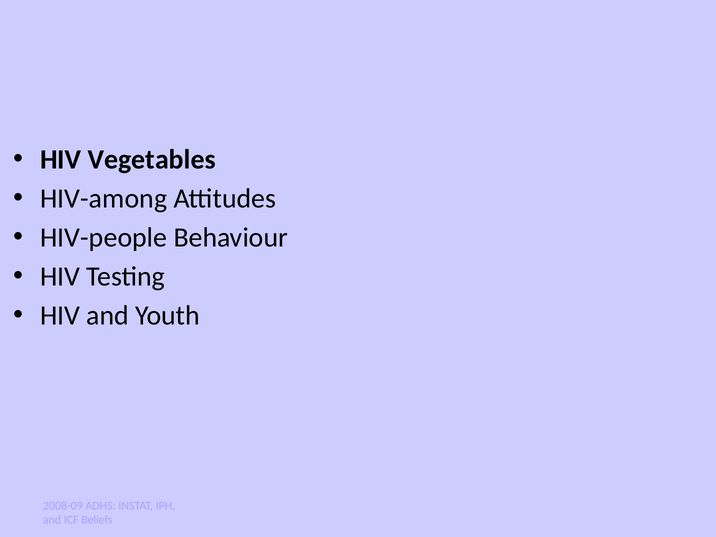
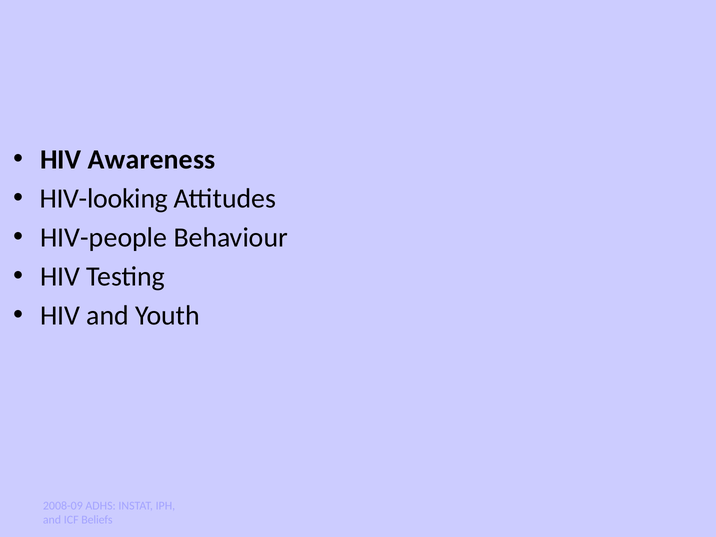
Vegetables: Vegetables -> Awareness
HIV-among: HIV-among -> HIV-looking
